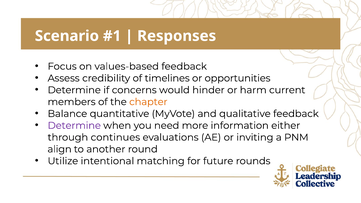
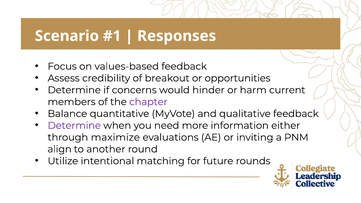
timelines: timelines -> breakout
chapter colour: orange -> purple
continues: continues -> maximize
